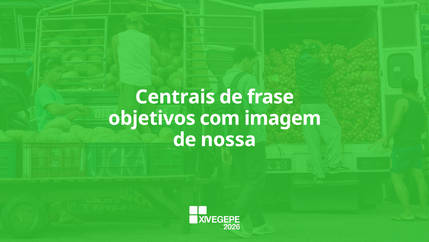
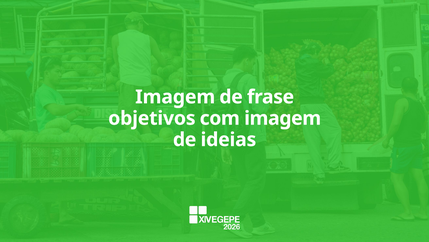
Centrais at (175, 97): Centrais -> Imagem
nossa: nossa -> ideias
